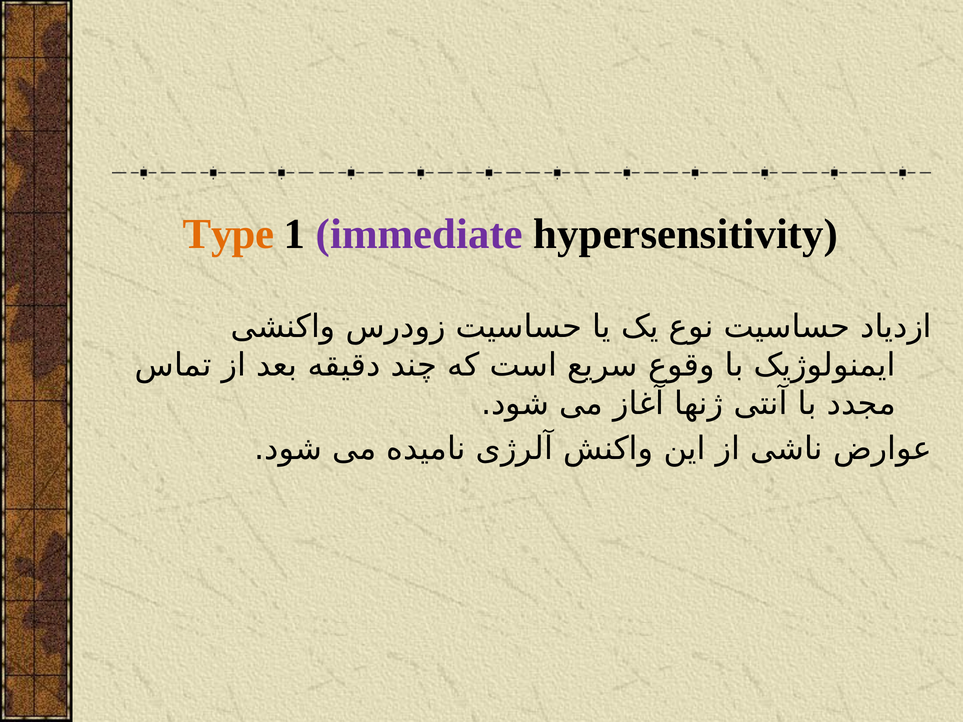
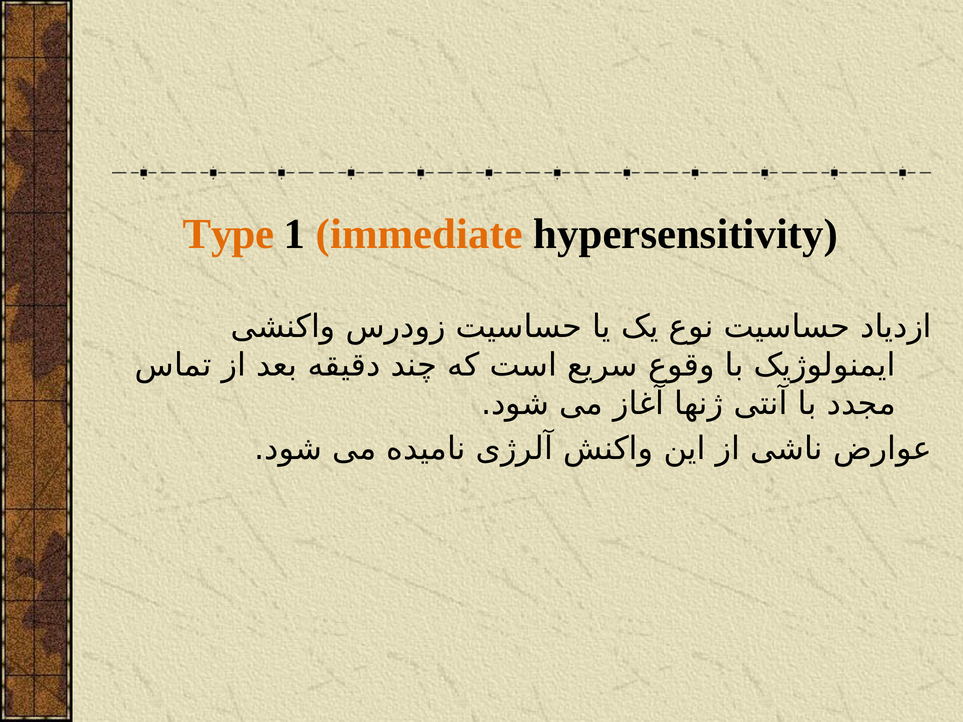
immediate colour: purple -> orange
